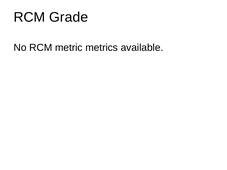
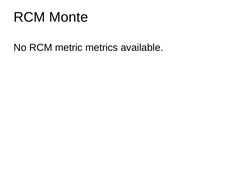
Grade: Grade -> Monte
